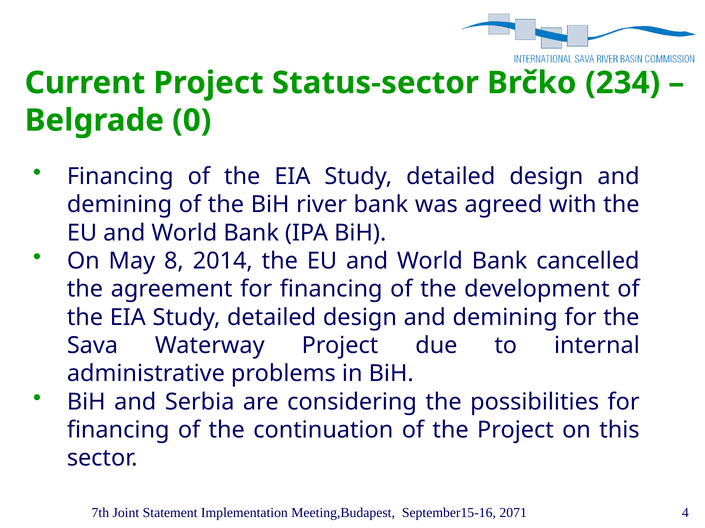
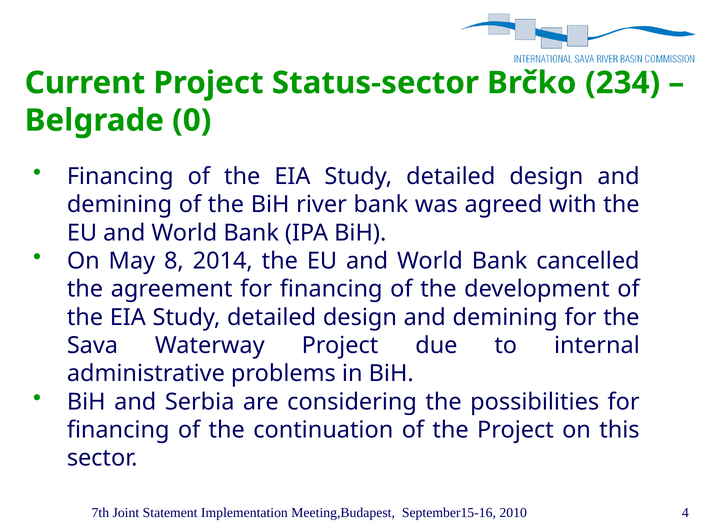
2071: 2071 -> 2010
